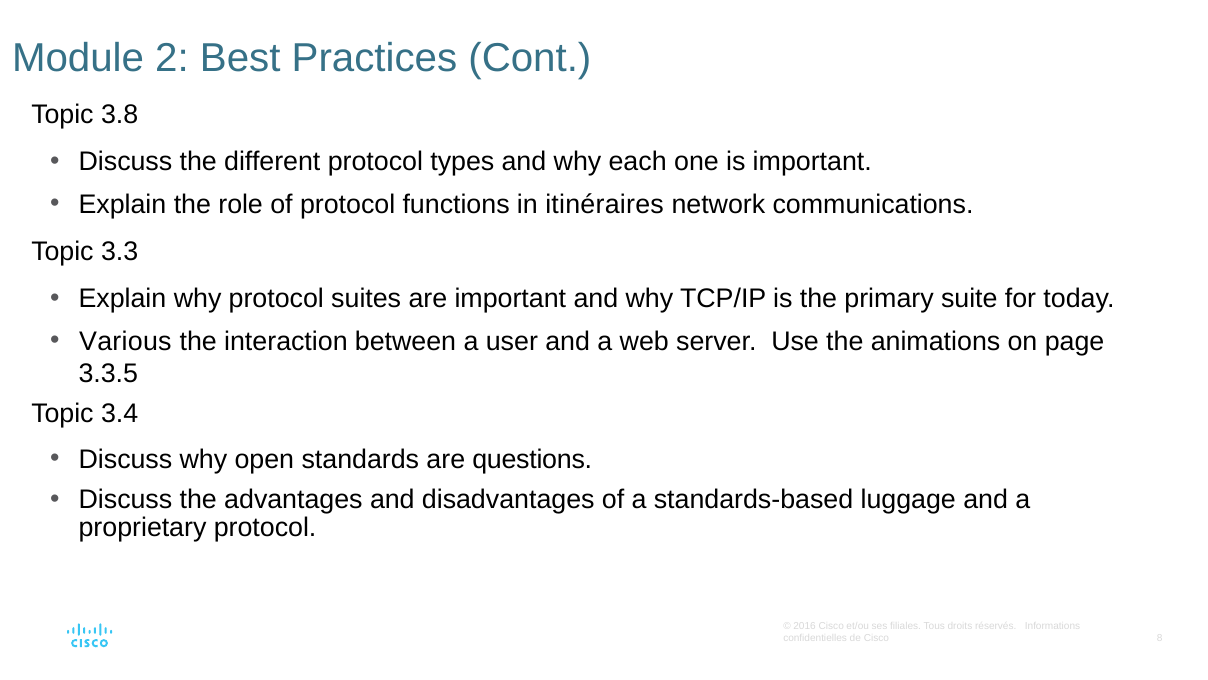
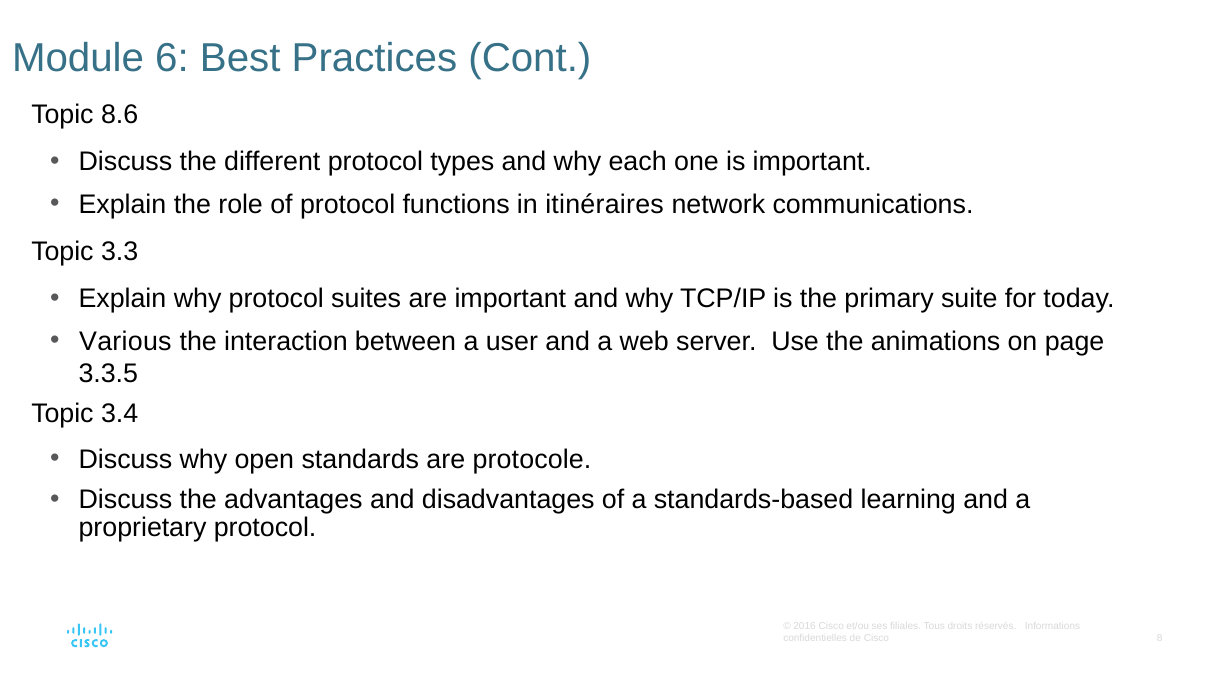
2: 2 -> 6
3.8: 3.8 -> 8.6
questions: questions -> protocole
luggage: luggage -> learning
